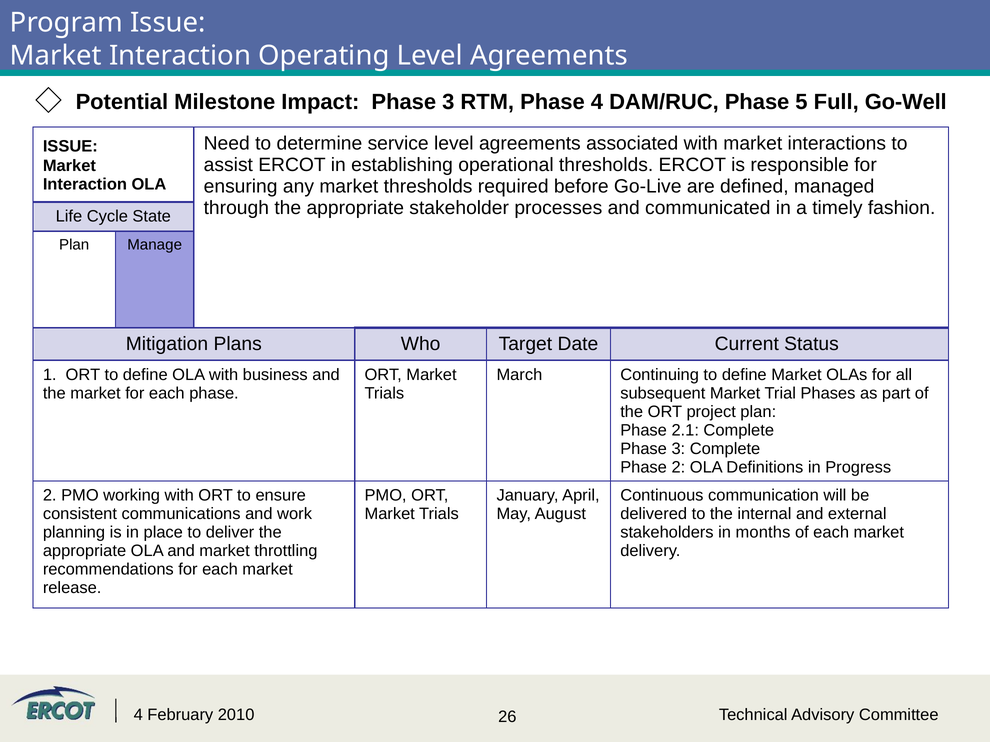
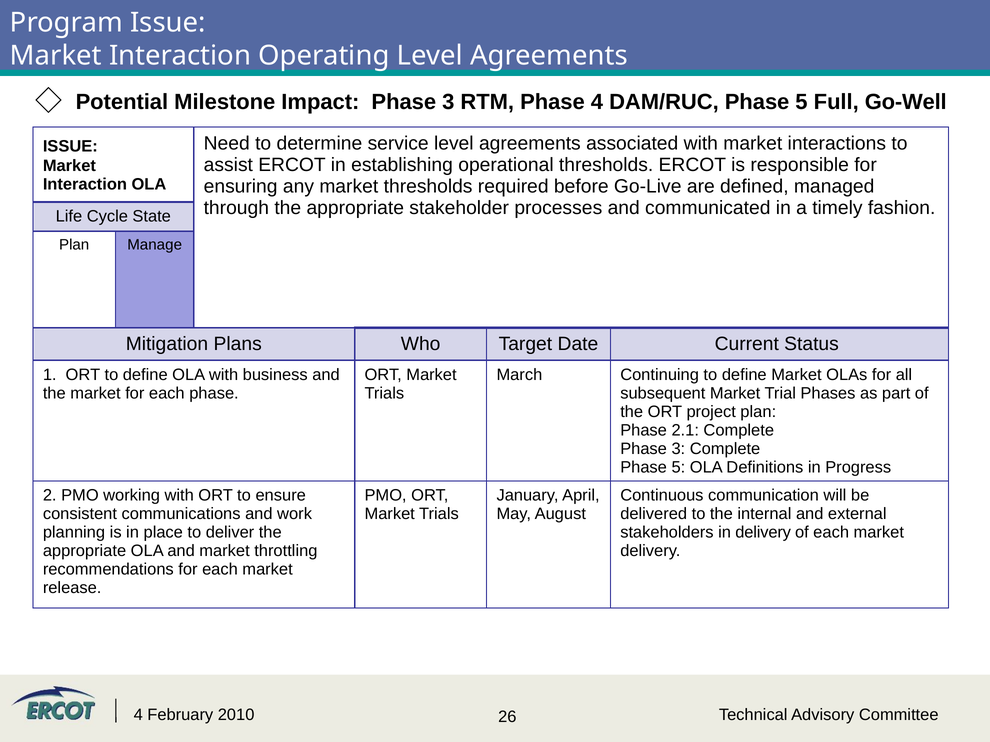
2 at (678, 467): 2 -> 5
in months: months -> delivery
